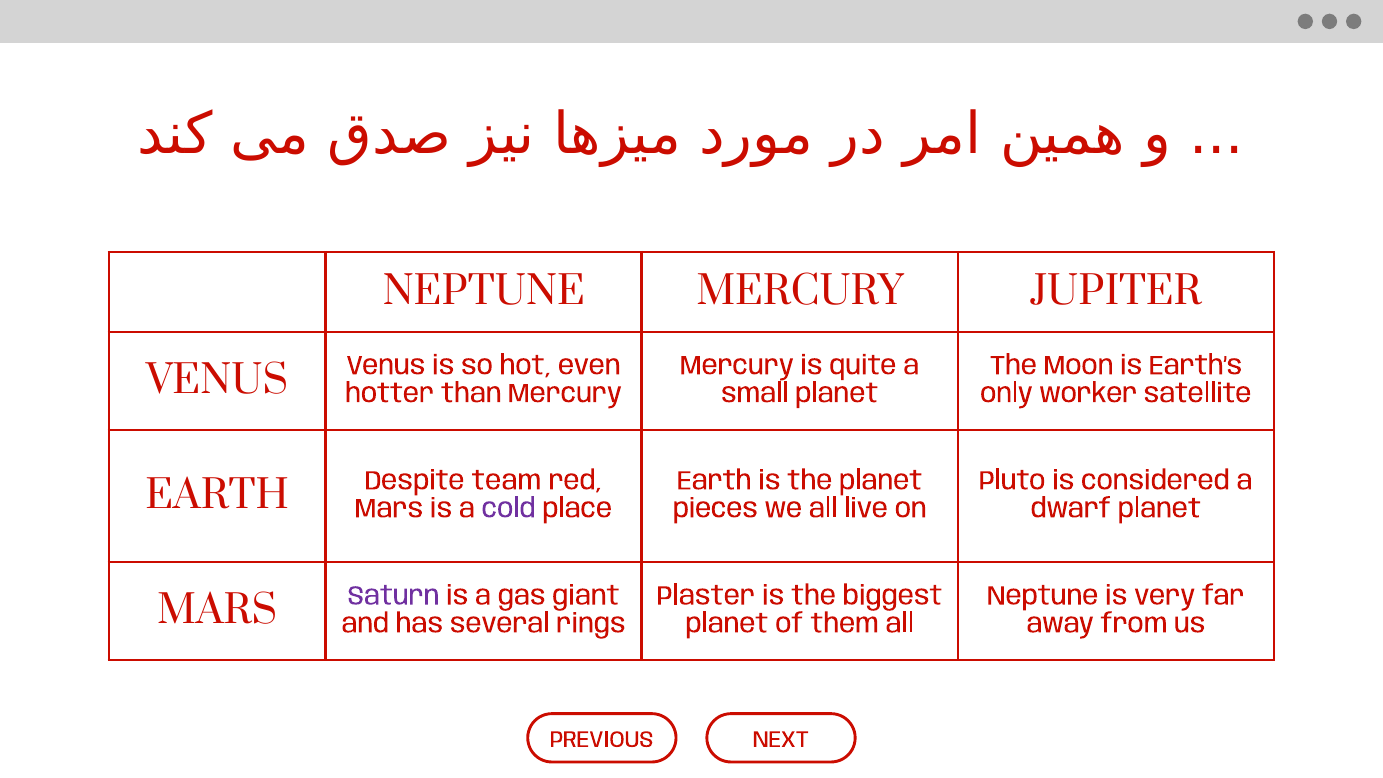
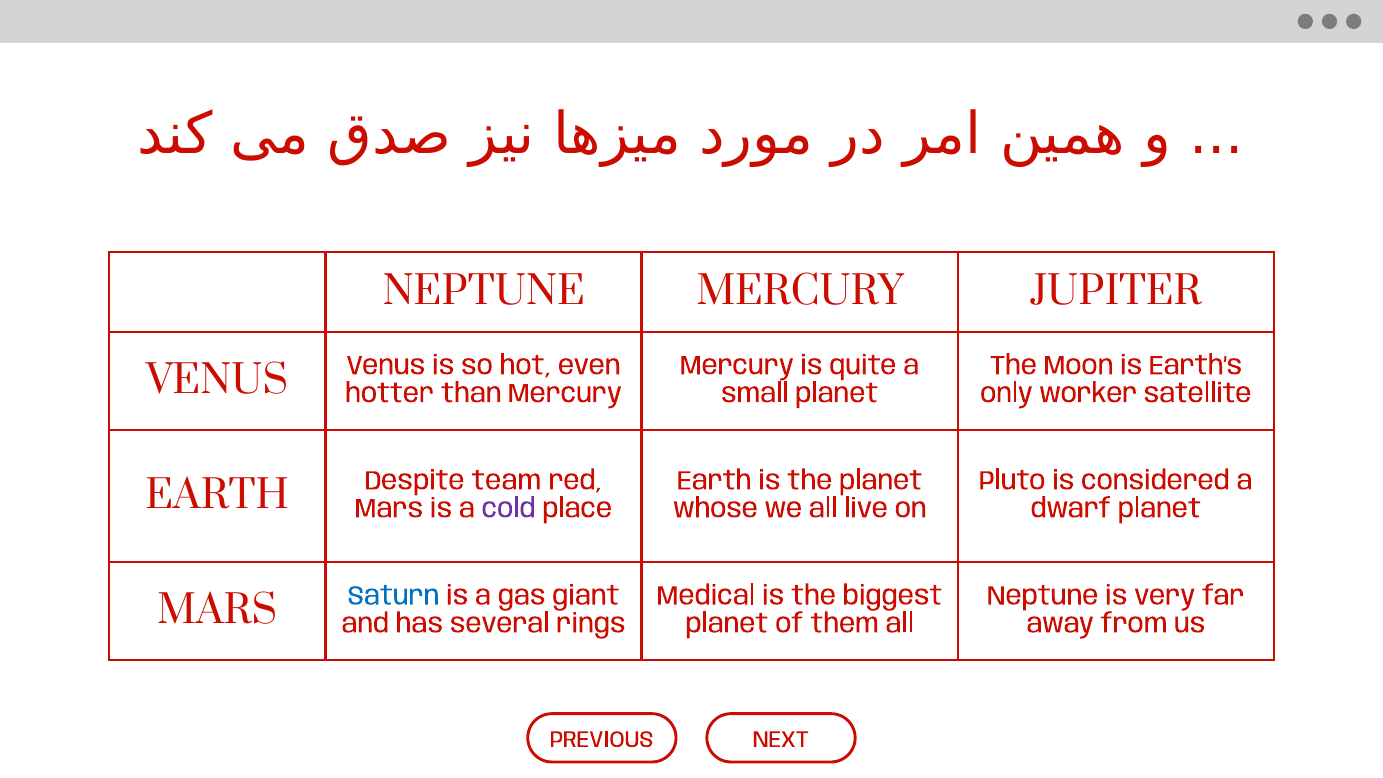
pieces: pieces -> whose
Saturn colour: purple -> blue
Plaster: Plaster -> Medical
